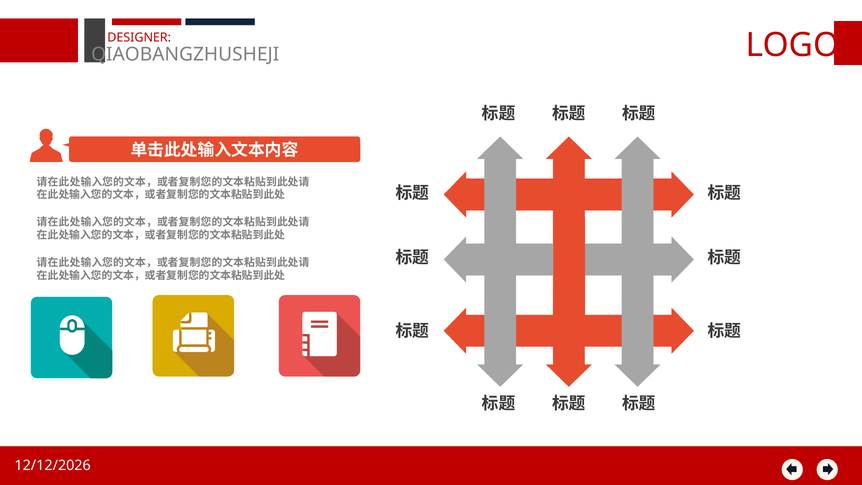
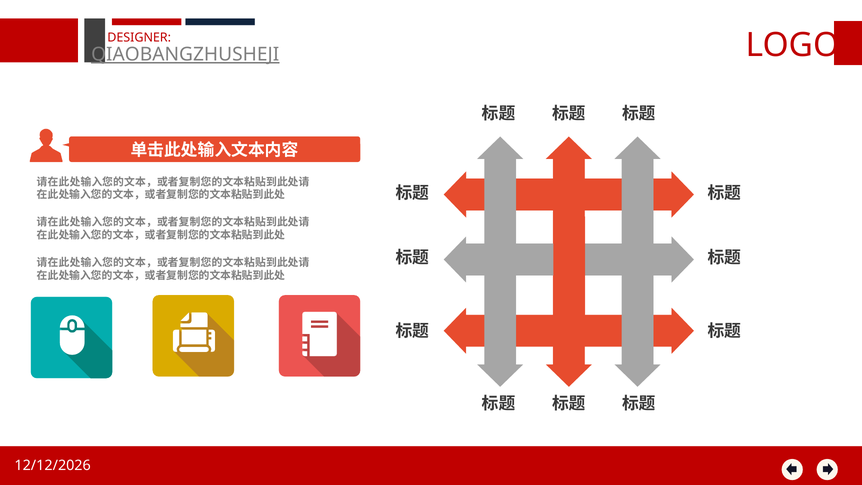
QIAOBANGZHUSHEJI underline: none -> present
